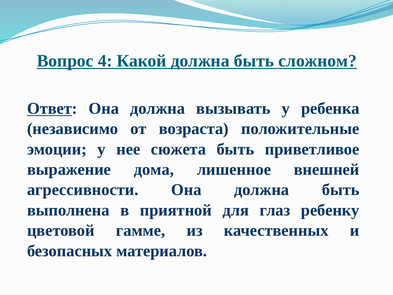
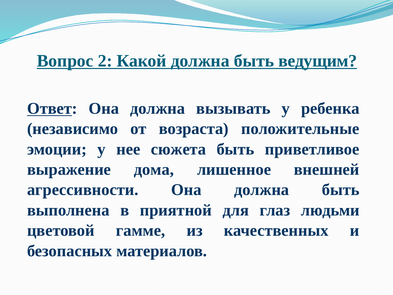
4: 4 -> 2
сложном: сложном -> ведущим
ребенку: ребенку -> людьми
